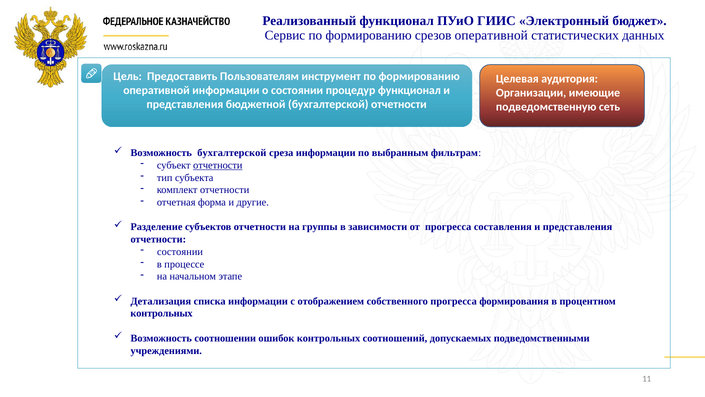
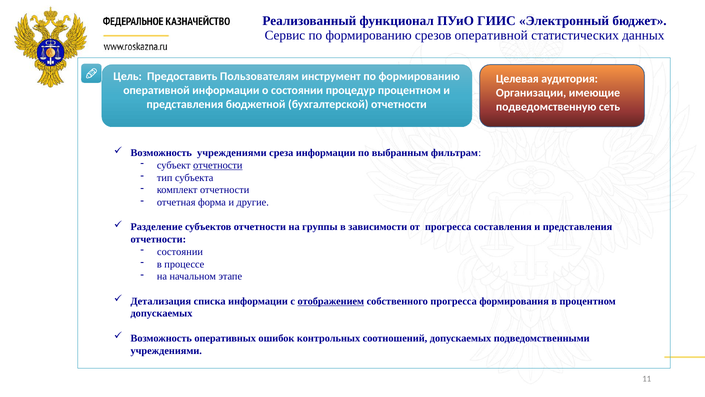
процедур функционал: функционал -> процентном
Возможность бухгалтерской: бухгалтерской -> учреждениями
отображением underline: none -> present
контрольных at (162, 313): контрольных -> допускаемых
соотношении: соотношении -> оперативных
